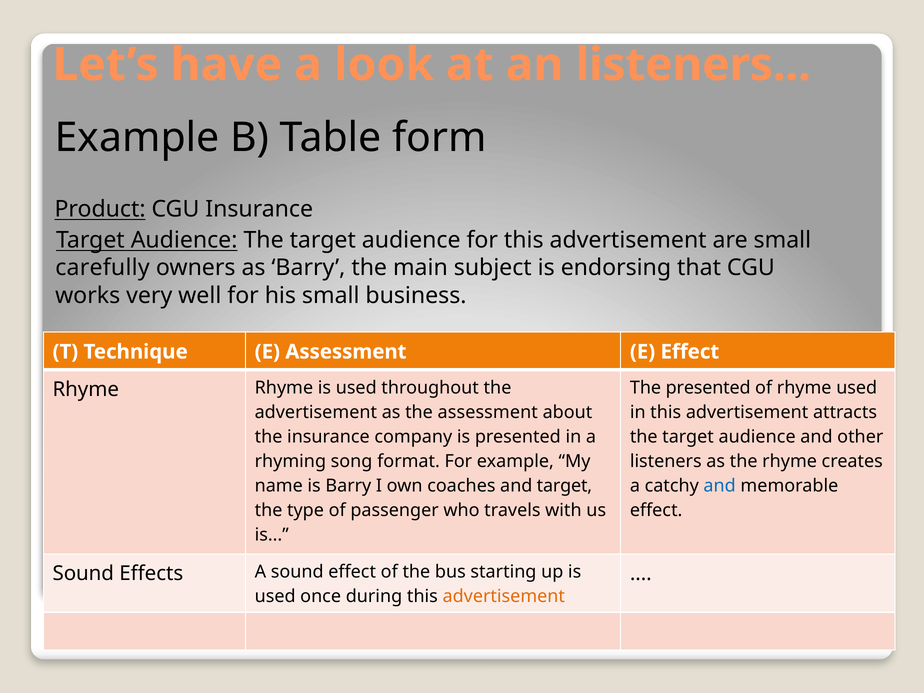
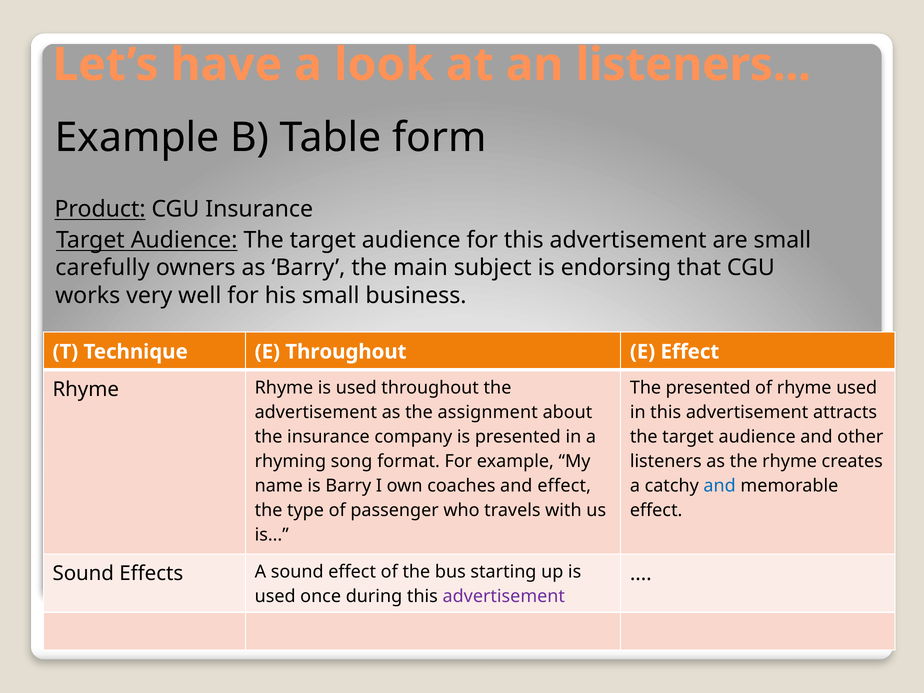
E Assessment: Assessment -> Throughout
the assessment: assessment -> assignment
and target: target -> effect
advertisement at (504, 596) colour: orange -> purple
